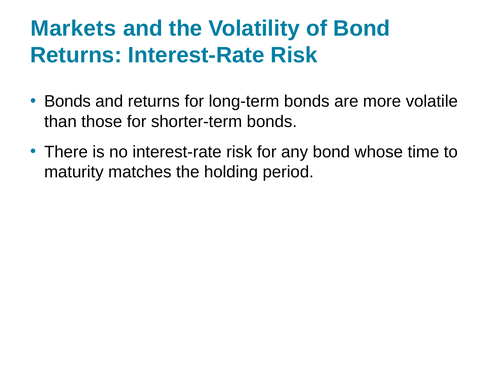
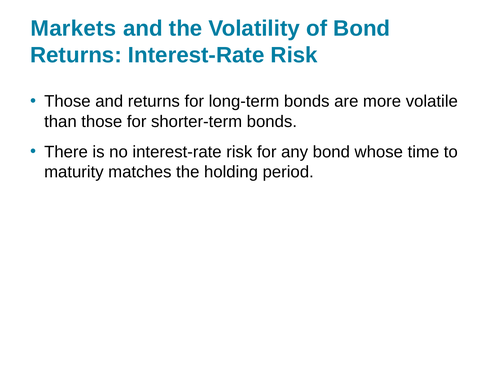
Bonds at (67, 102): Bonds -> Those
